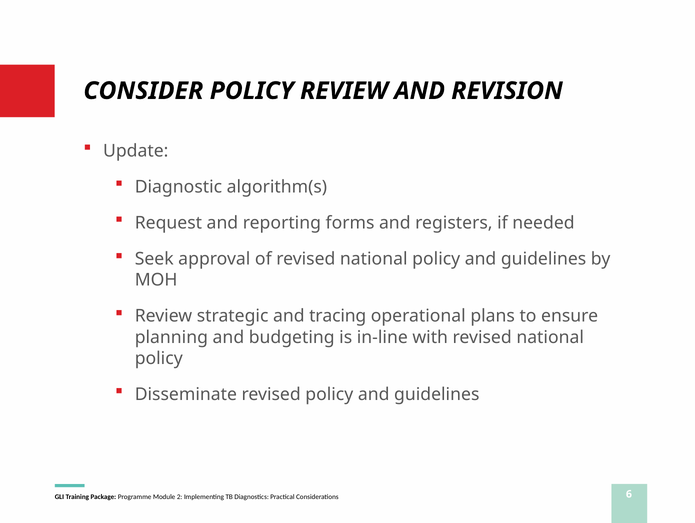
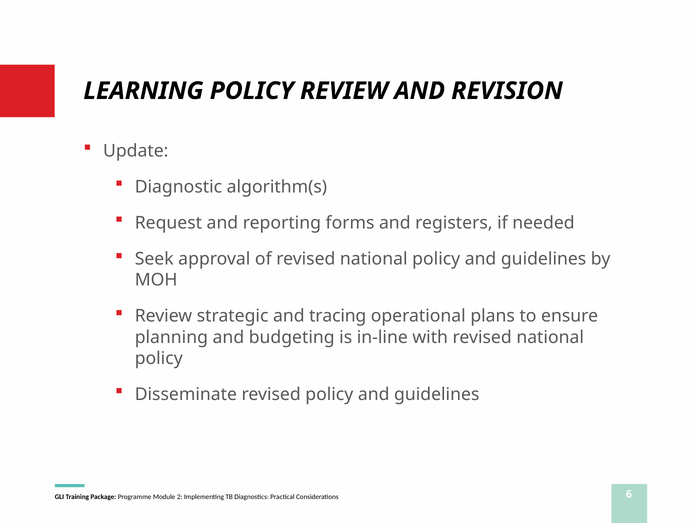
CONSIDER: CONSIDER -> LEARNING
